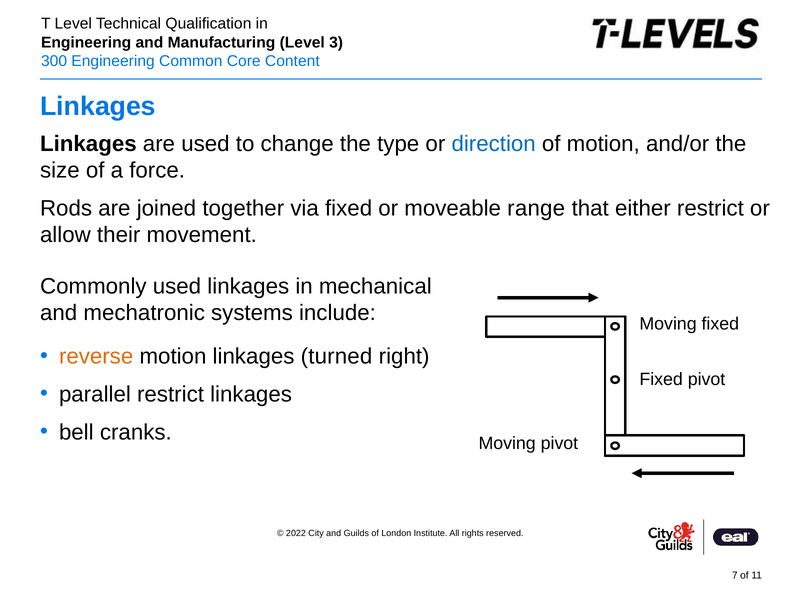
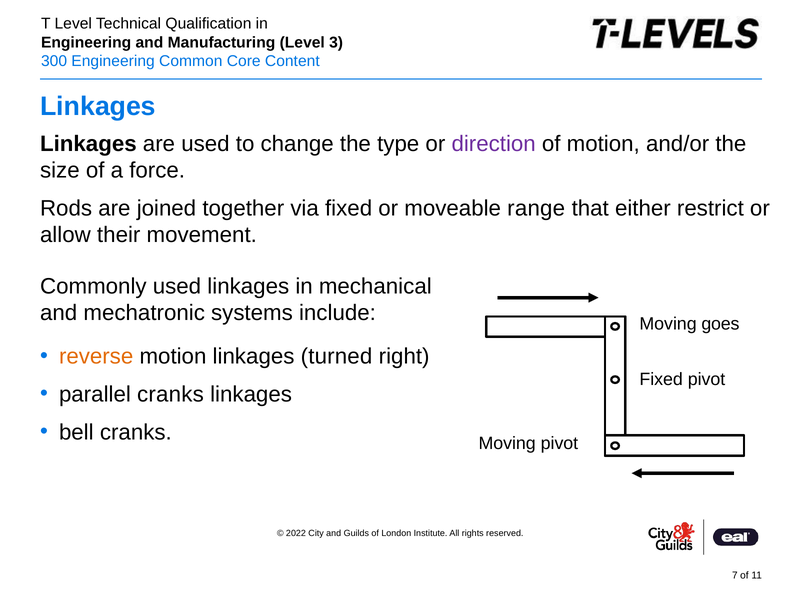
direction colour: blue -> purple
Moving fixed: fixed -> goes
parallel restrict: restrict -> cranks
